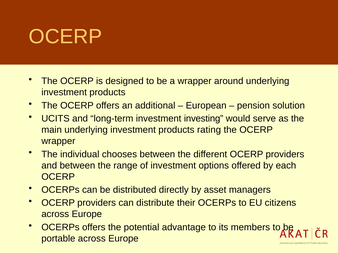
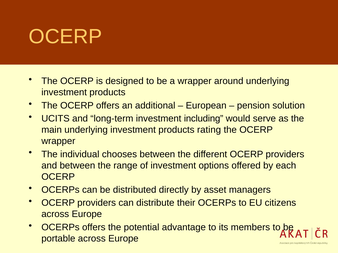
investing: investing -> including
